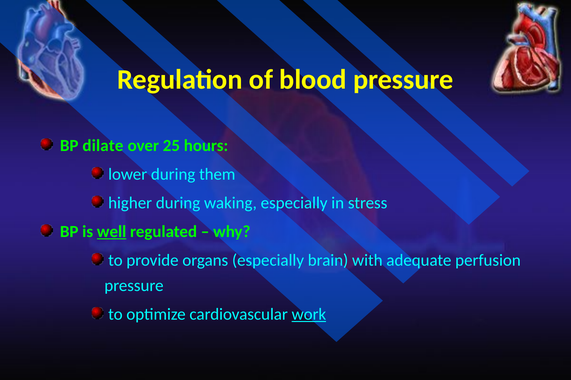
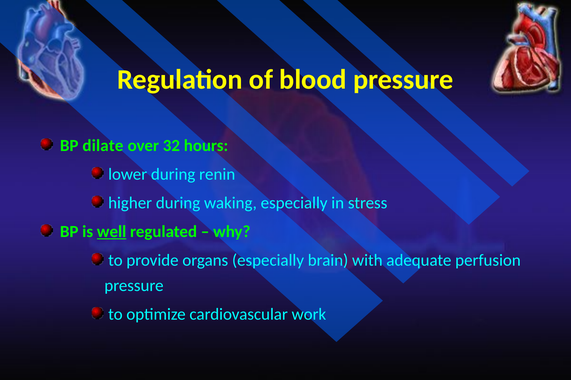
25: 25 -> 32
them: them -> renin
work underline: present -> none
